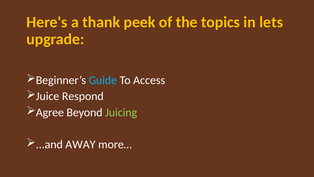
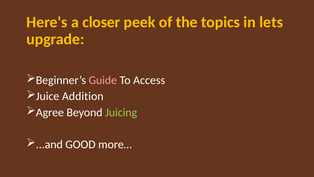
thank: thank -> closer
Guide colour: light blue -> pink
Respond: Respond -> Addition
AWAY: AWAY -> GOOD
